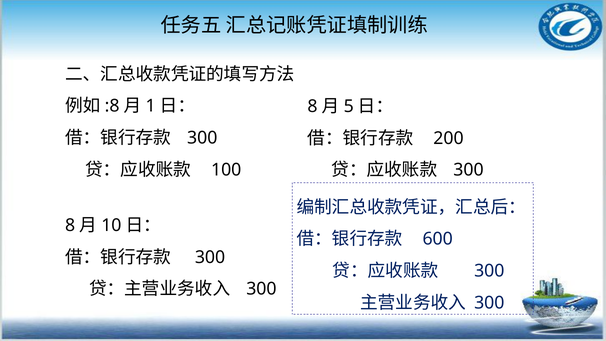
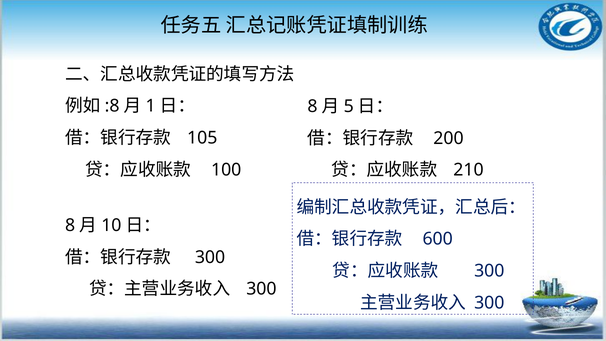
300 at (202, 138): 300 -> 105
300 at (469, 170): 300 -> 210
